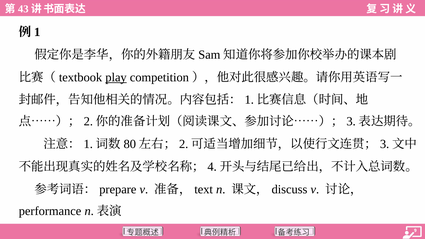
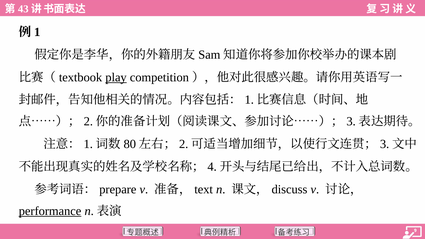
performance underline: none -> present
